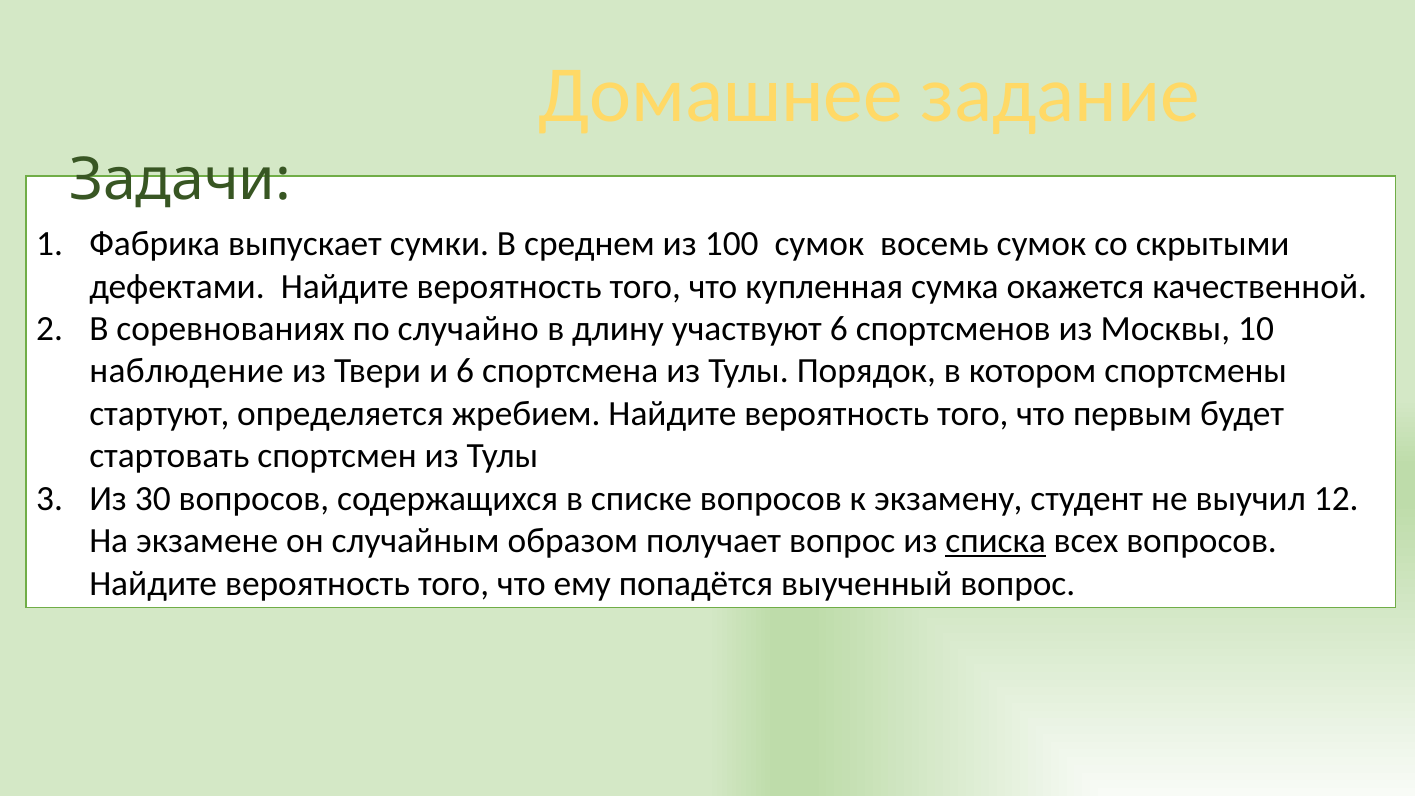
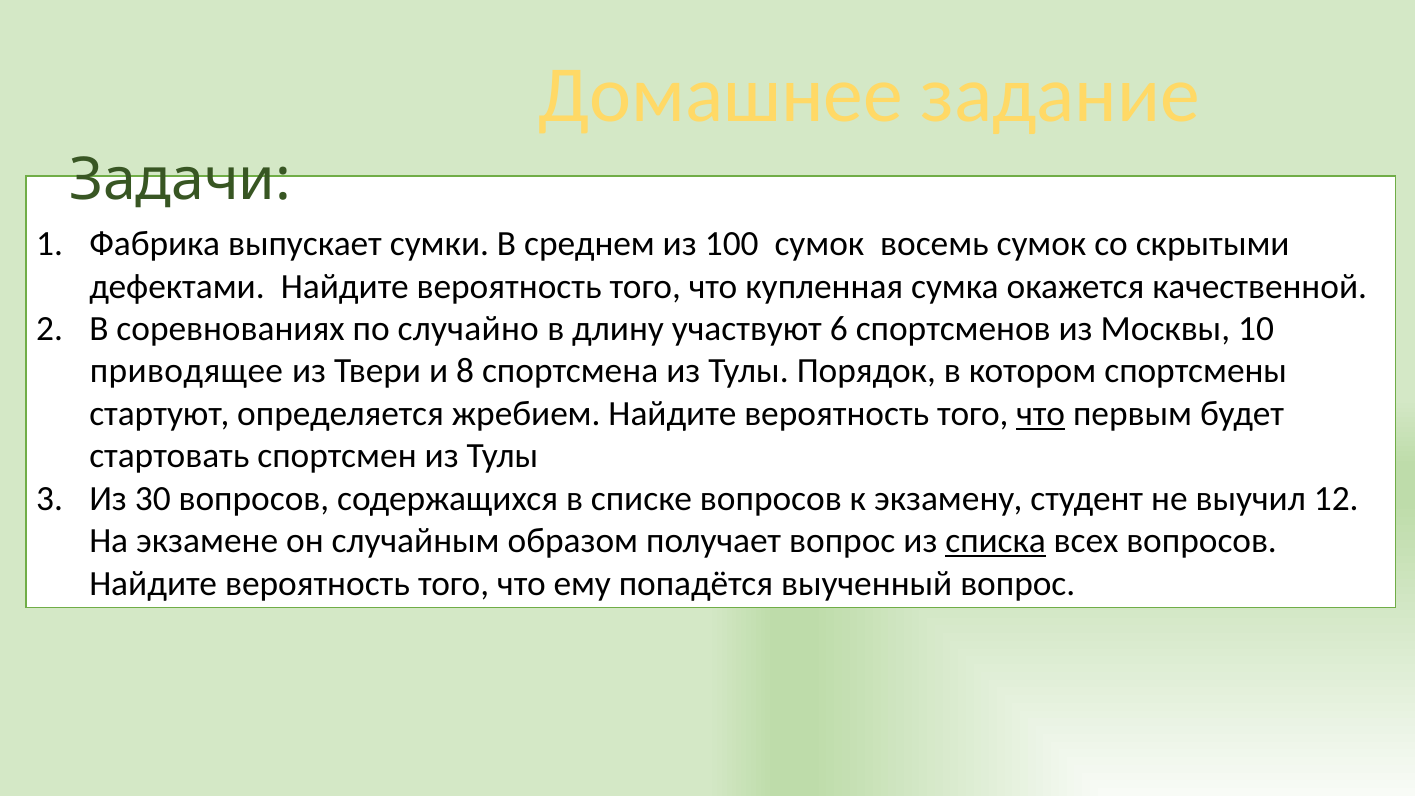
наблюдение: наблюдение -> приводящее
и 6: 6 -> 8
что at (1041, 414) underline: none -> present
